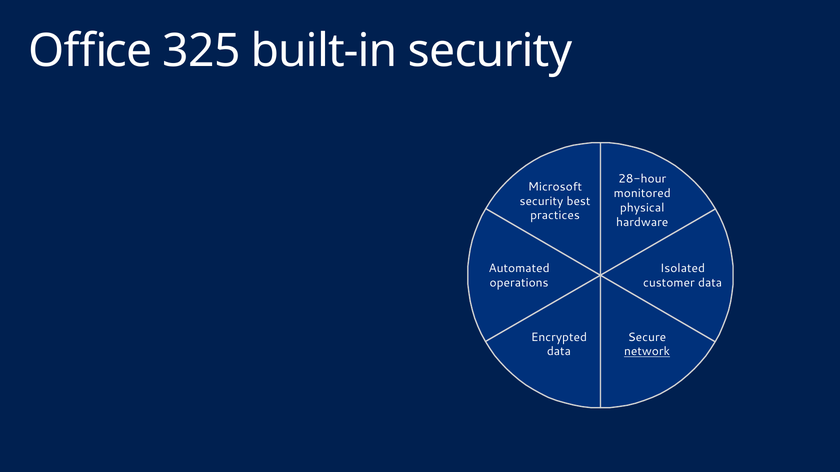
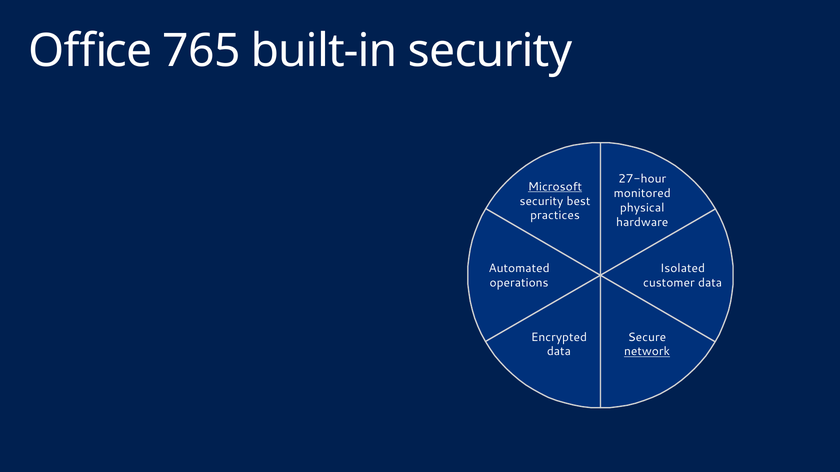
325: 325 -> 765
28-hour: 28-hour -> 27-hour
Microsoft underline: none -> present
